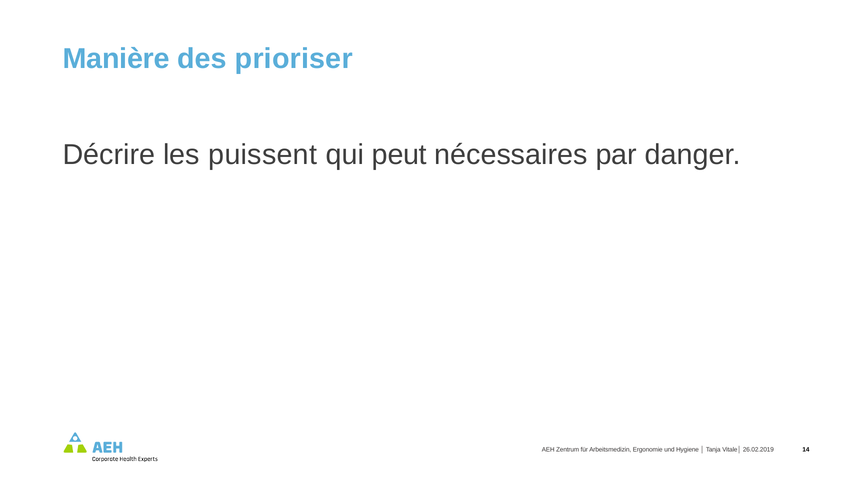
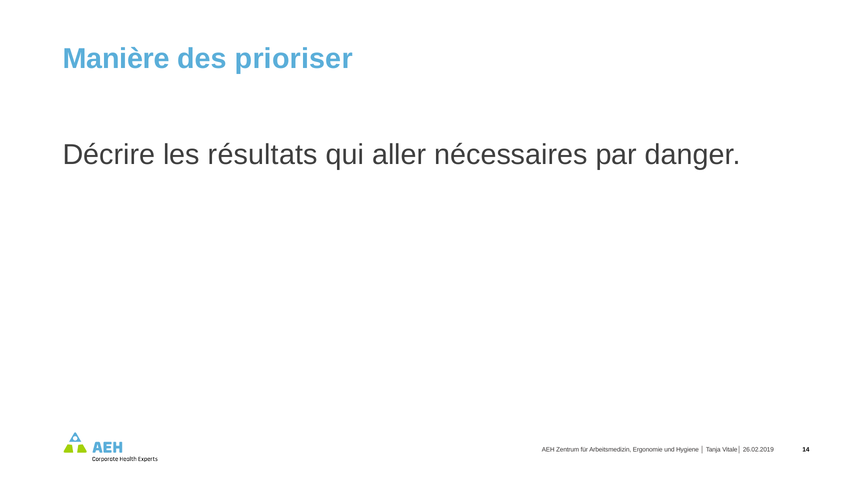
puissent: puissent -> résultats
peut: peut -> aller
